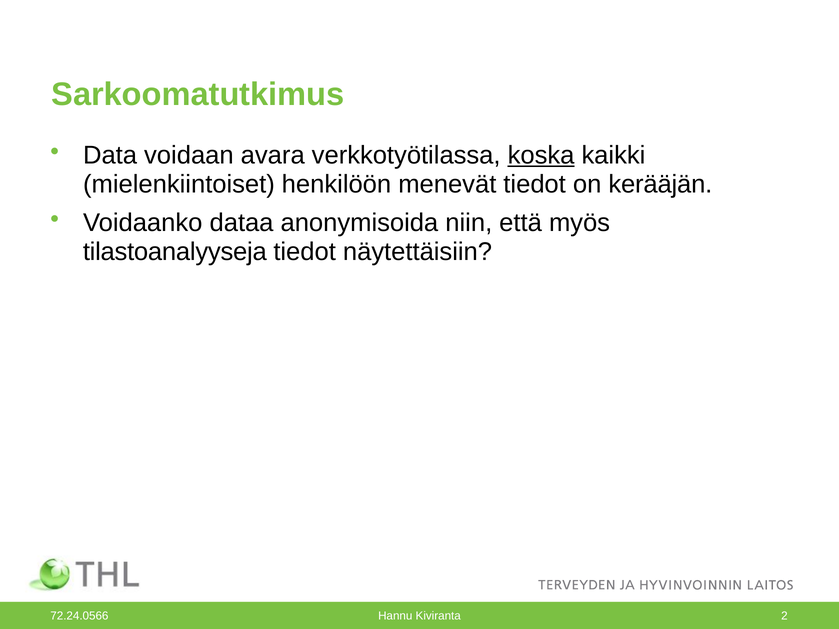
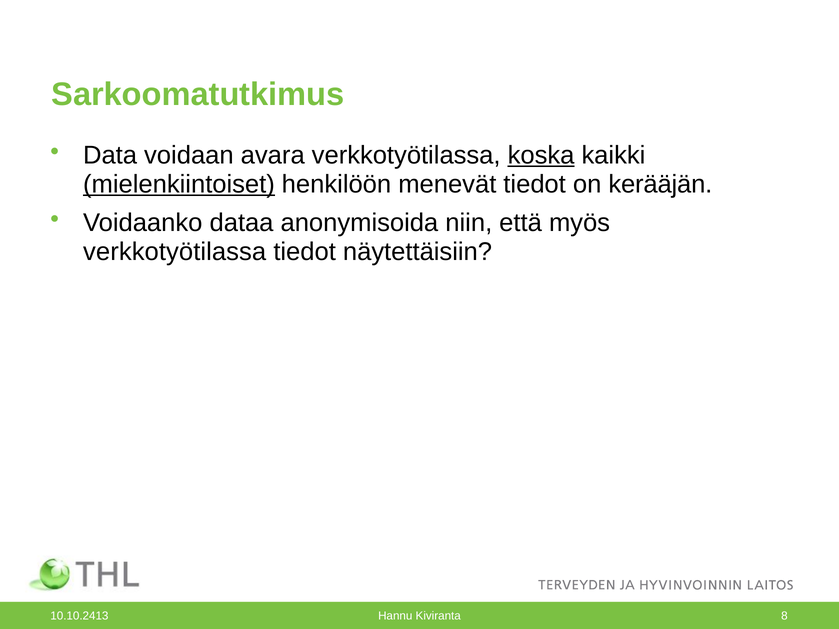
mielenkiintoiset underline: none -> present
tilastoanalyyseja at (175, 252): tilastoanalyyseja -> verkkotyötilassa
72.24.0566: 72.24.0566 -> 10.10.2413
2: 2 -> 8
